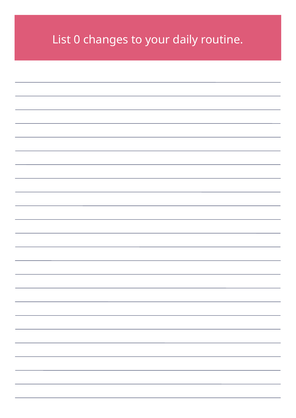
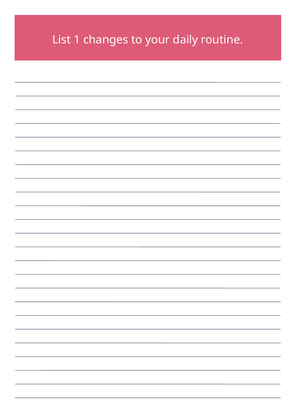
0: 0 -> 1
